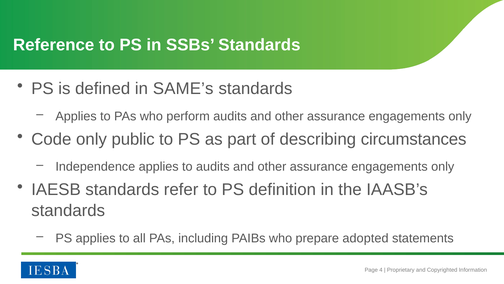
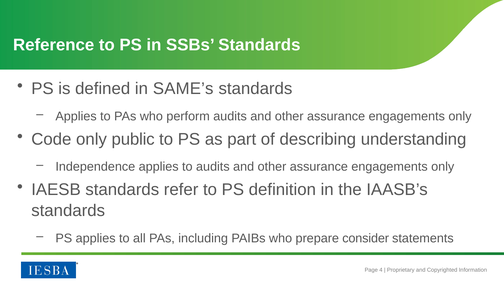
circumstances: circumstances -> understanding
adopted: adopted -> consider
